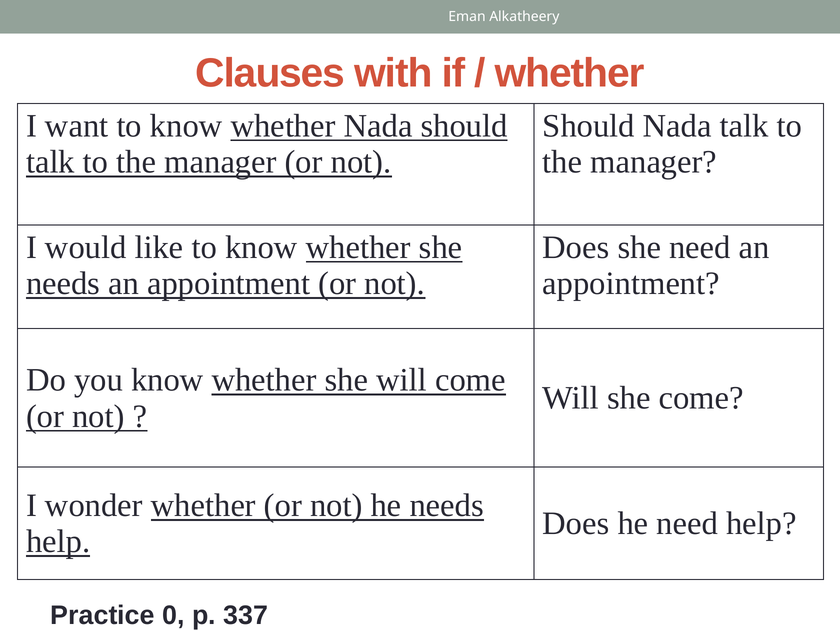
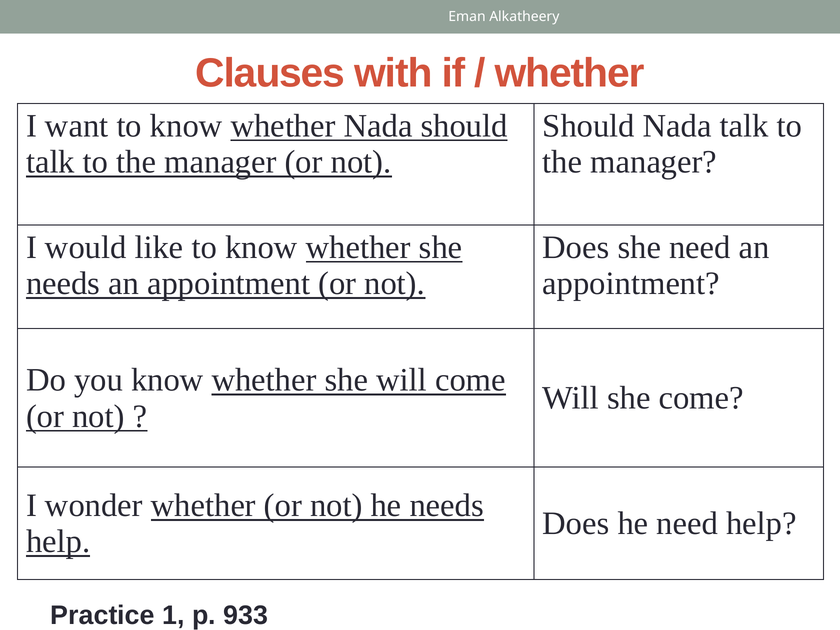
0: 0 -> 1
337: 337 -> 933
